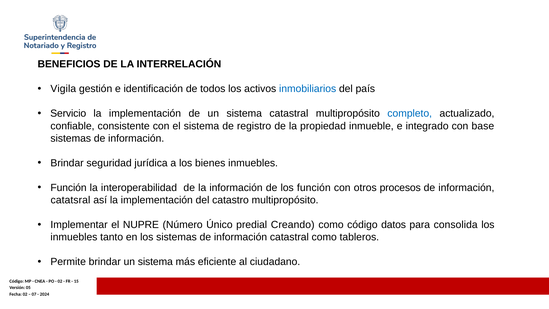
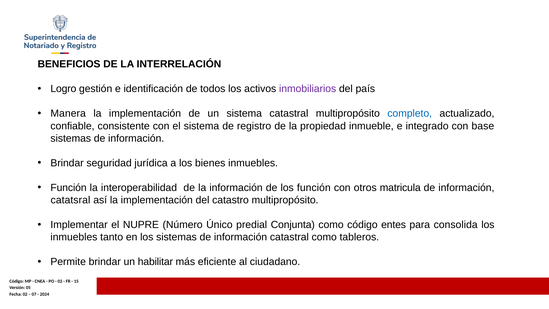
Vigila: Vigila -> Logro
inmobiliarios colour: blue -> purple
Servicio: Servicio -> Manera
procesos: procesos -> matricula
Creando: Creando -> Conjunta
datos: datos -> entes
brindar un sistema: sistema -> habilitar
